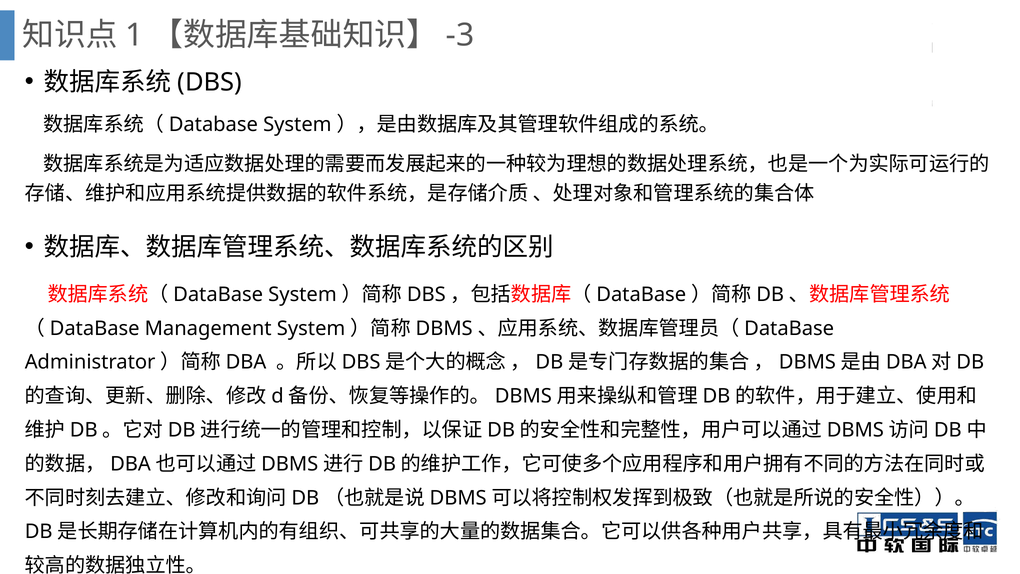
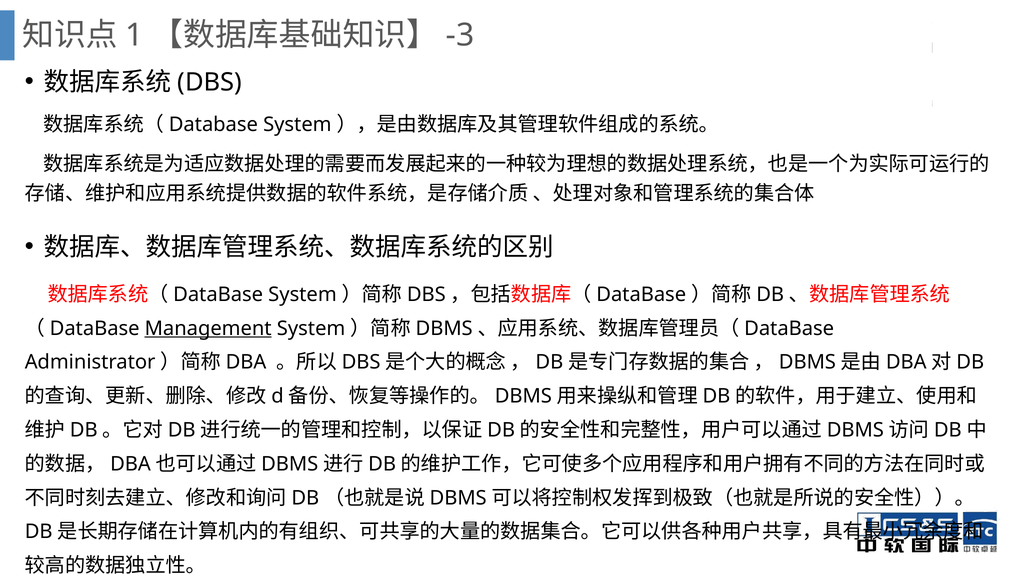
Management underline: none -> present
